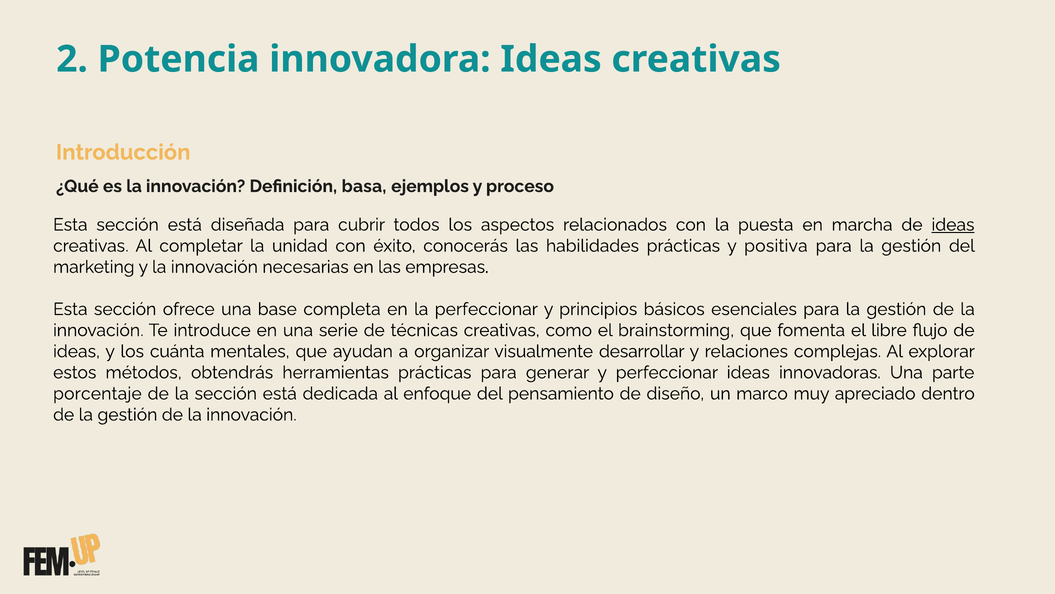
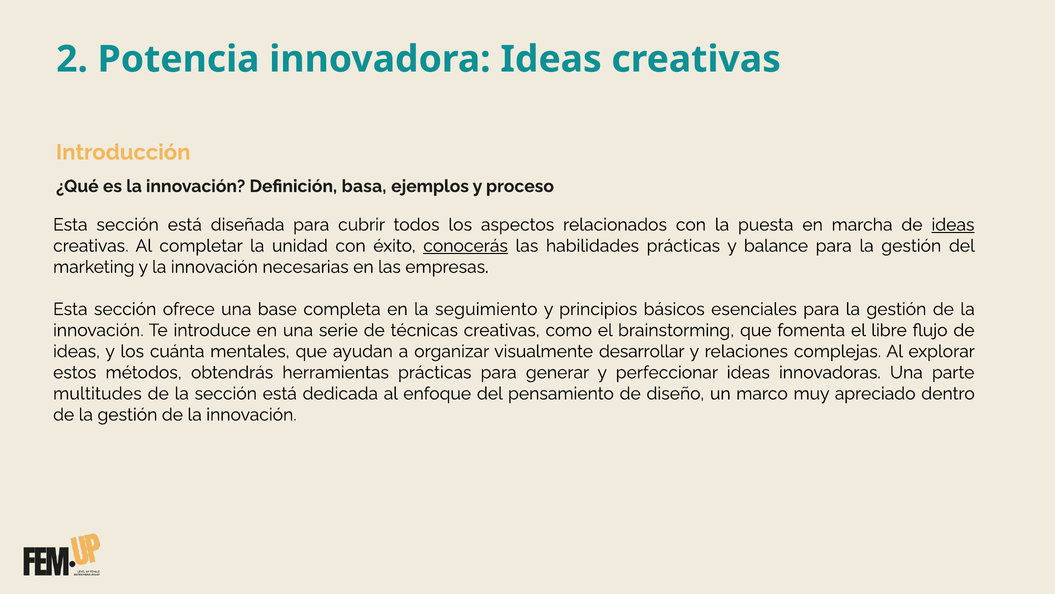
conocerás underline: none -> present
positiva: positiva -> balance
la perfeccionar: perfeccionar -> seguimiento
porcentaje: porcentaje -> multitudes
